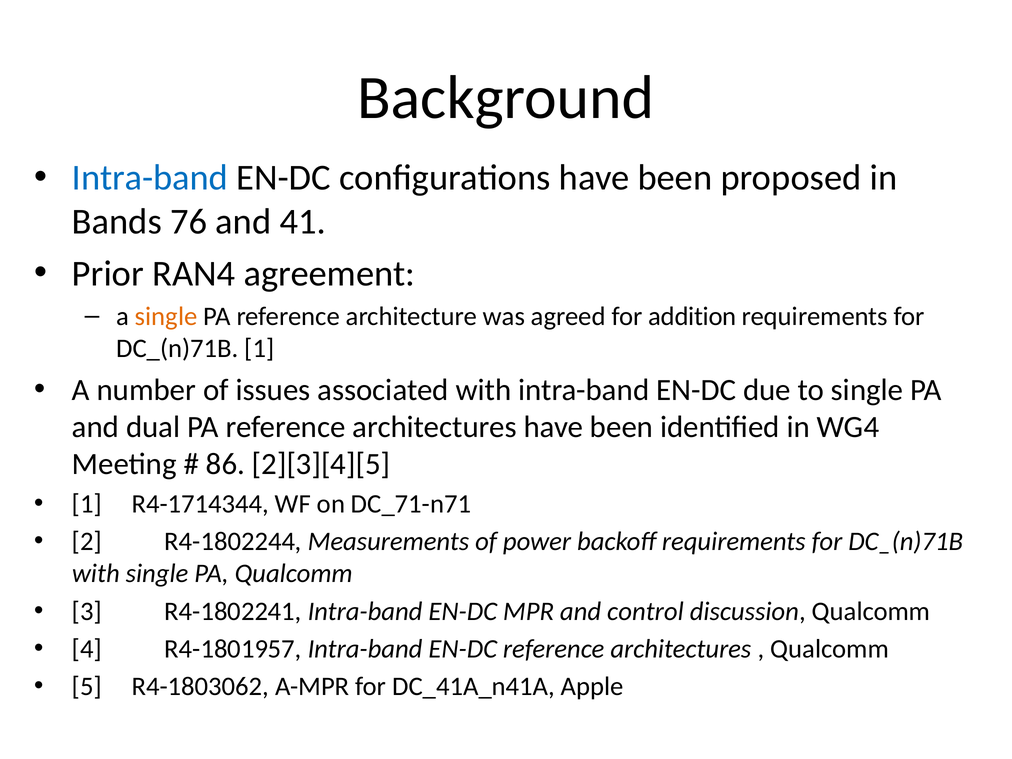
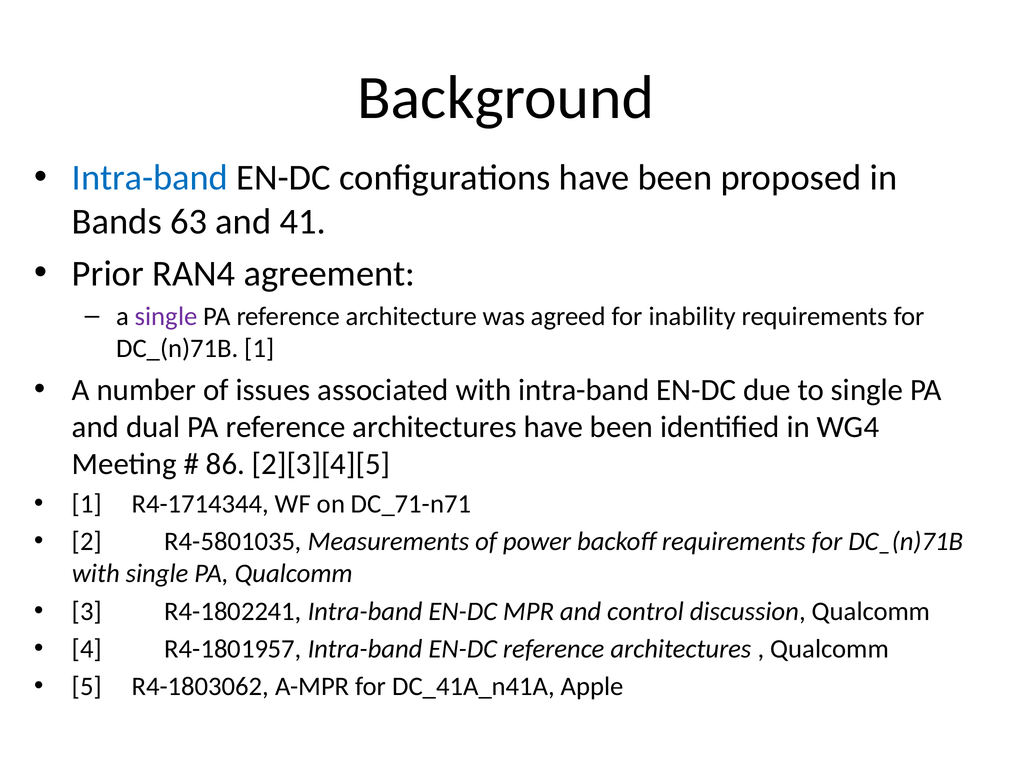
76: 76 -> 63
single at (166, 316) colour: orange -> purple
addition: addition -> inability
R4-1802244: R4-1802244 -> R4-5801035
